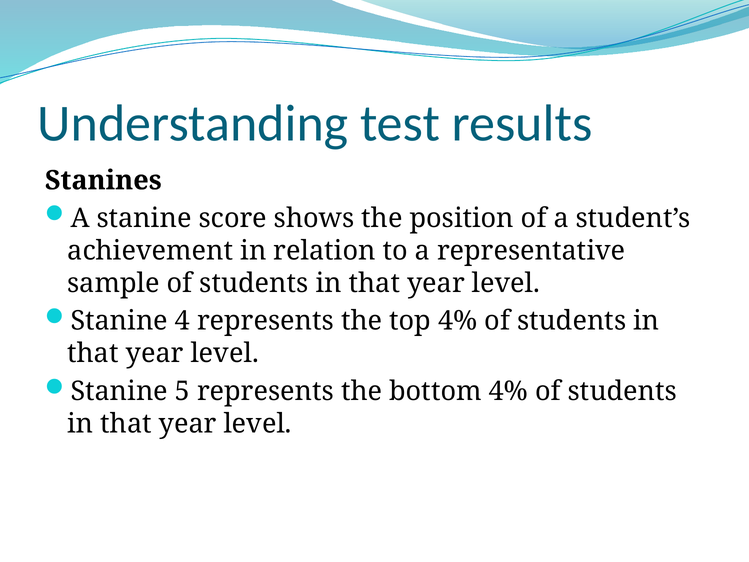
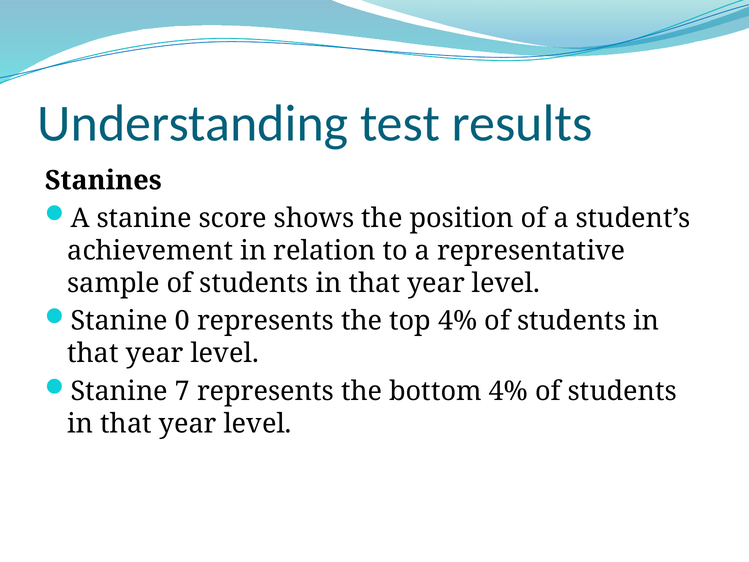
4: 4 -> 0
5: 5 -> 7
